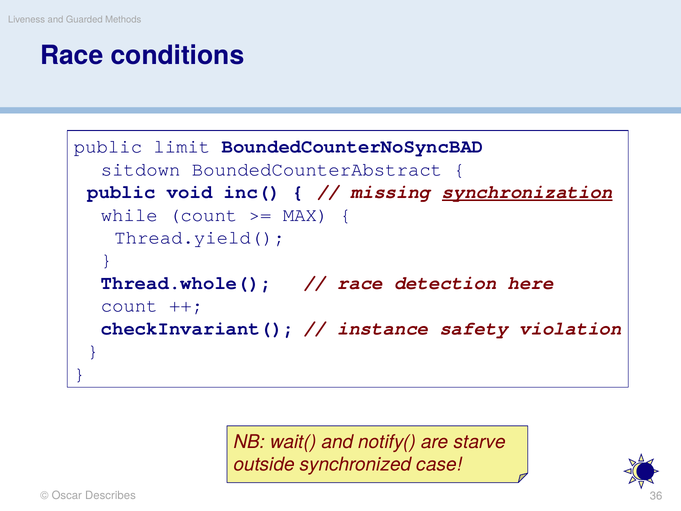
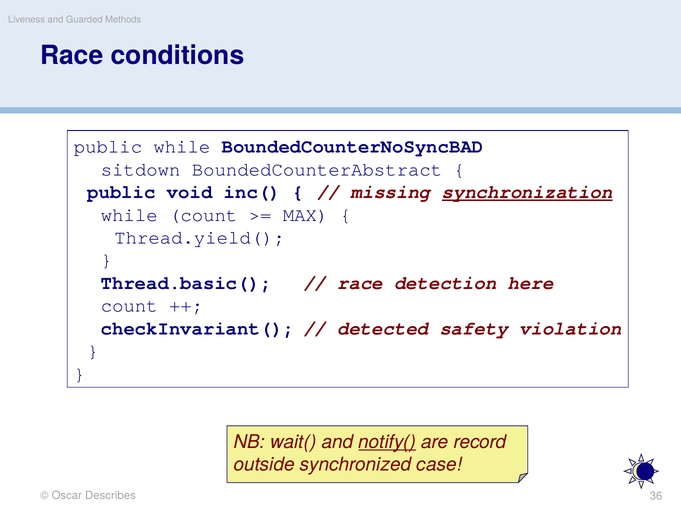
public limit: limit -> while
Thread.whole(: Thread.whole( -> Thread.basic(
instance: instance -> detected
notify( underline: none -> present
starve: starve -> record
